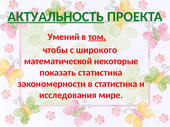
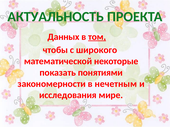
АКТУАЛЬНОСТЬ underline: present -> none
Умений: Умений -> Данных
показать статистика: статистика -> понятиями
в статистика: статистика -> нечетным
